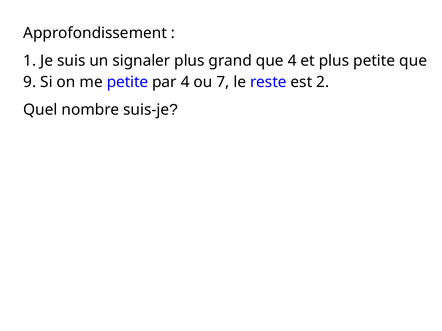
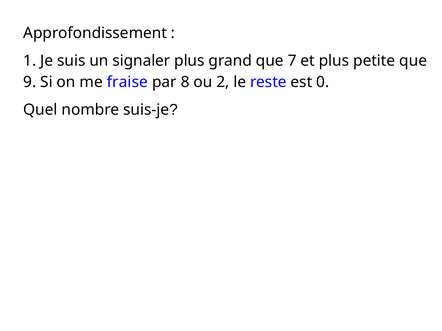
que 4: 4 -> 7
me petite: petite -> fraise
par 4: 4 -> 8
7: 7 -> 2
2: 2 -> 0
